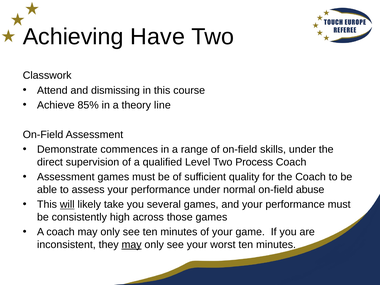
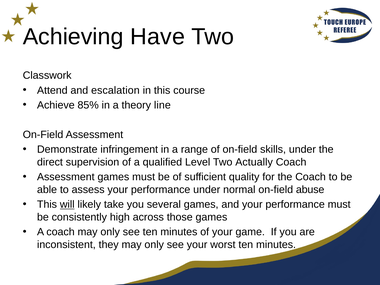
dismissing: dismissing -> escalation
commences: commences -> infringement
Process: Process -> Actually
may at (132, 245) underline: present -> none
